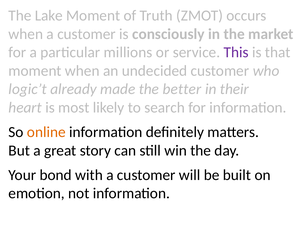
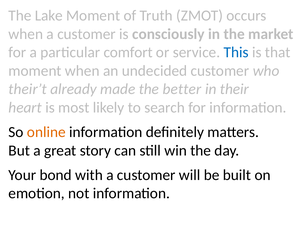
millions: millions -> comfort
This colour: purple -> blue
logic’t: logic’t -> their’t
